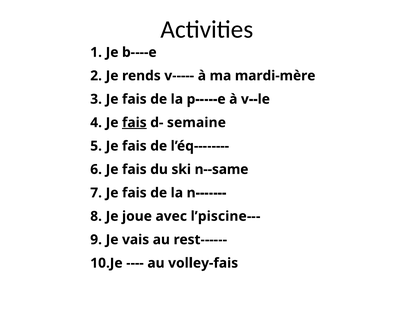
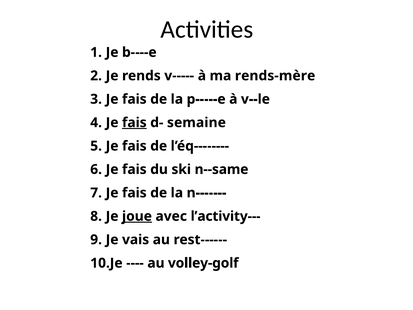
mardi-mère: mardi-mère -> rends-mère
joue underline: none -> present
l’piscine---: l’piscine--- -> l’activity---
volley-fais: volley-fais -> volley-golf
